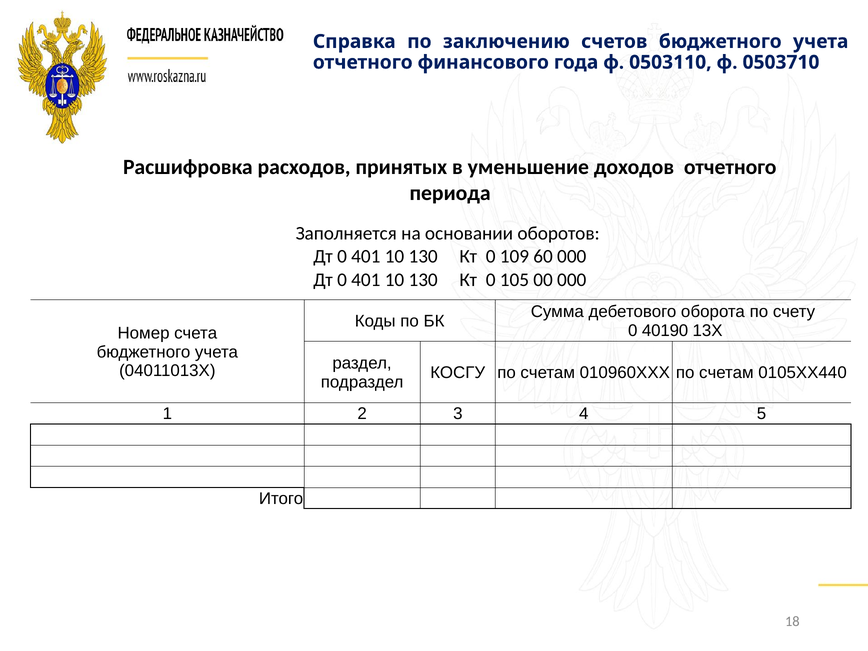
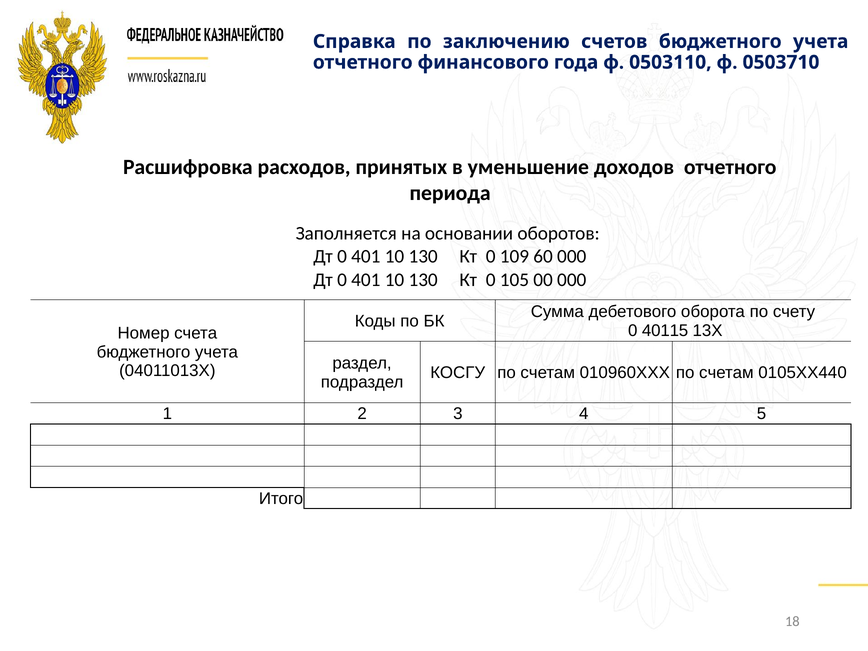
40190: 40190 -> 40115
